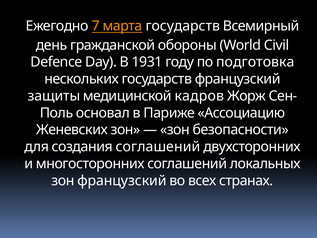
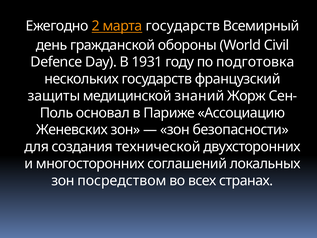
7: 7 -> 2
кадров: кадров -> знаний
создания соглашений: соглашений -> технической
зон французский: французский -> посредством
